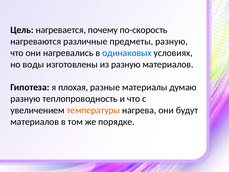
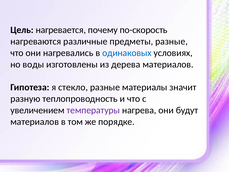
предметы разную: разную -> разные
из разную: разную -> дерева
плохая: плохая -> стекло
думаю: думаю -> значит
температуры colour: orange -> purple
